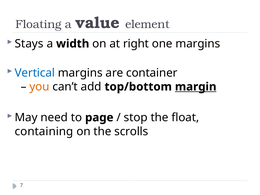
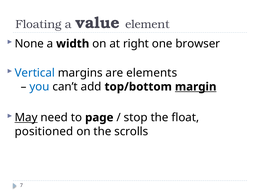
Stays: Stays -> None
one margins: margins -> browser
container: container -> elements
you colour: orange -> blue
May underline: none -> present
containing: containing -> positioned
